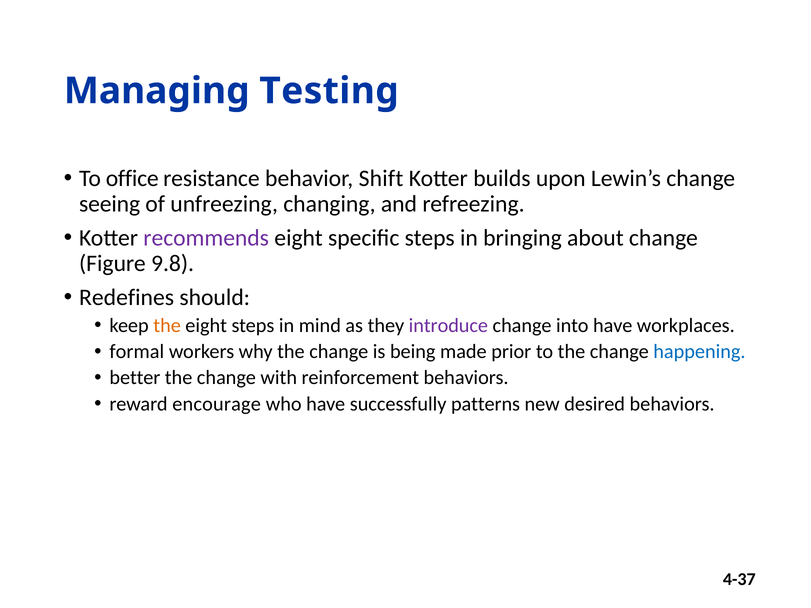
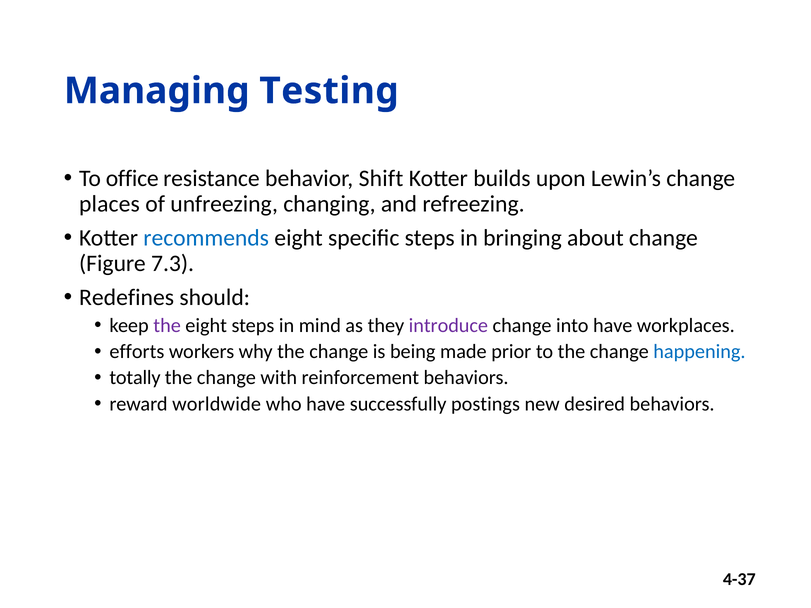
seeing: seeing -> places
recommends colour: purple -> blue
9.8: 9.8 -> 7.3
the at (167, 326) colour: orange -> purple
formal: formal -> efforts
better: better -> totally
encourage: encourage -> worldwide
patterns: patterns -> postings
